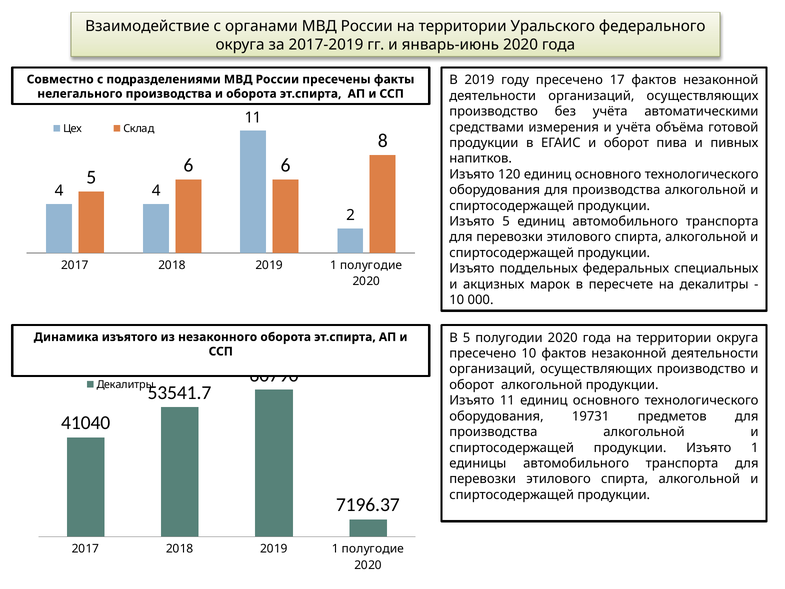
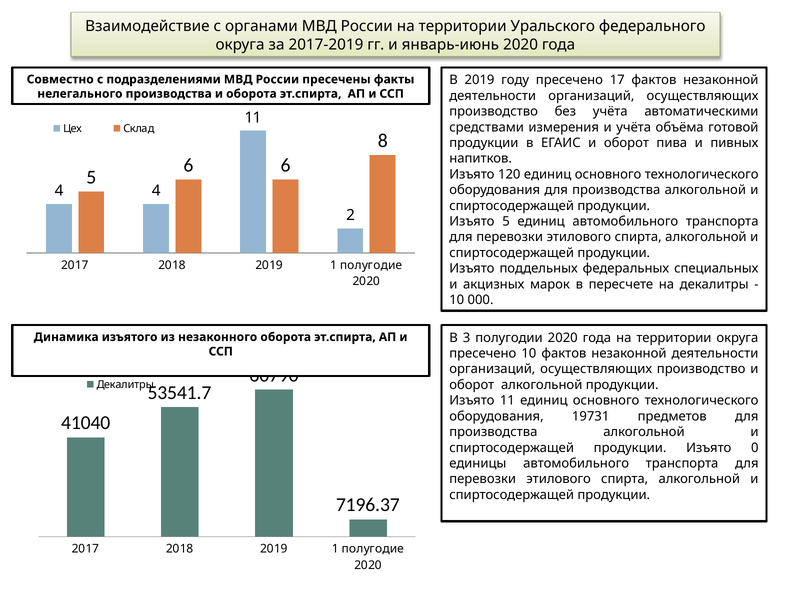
В 5: 5 -> 3
Изъято 1: 1 -> 0
